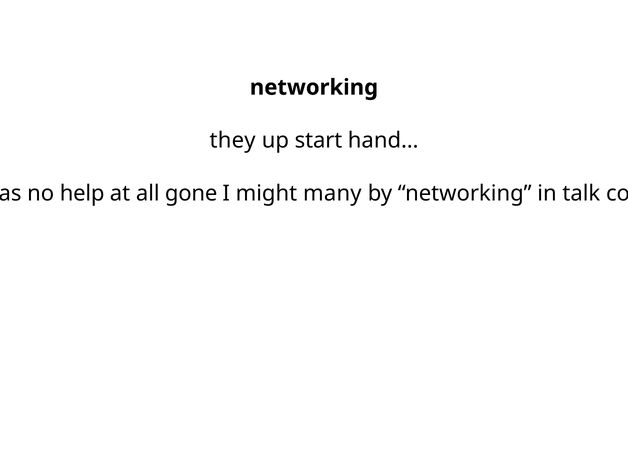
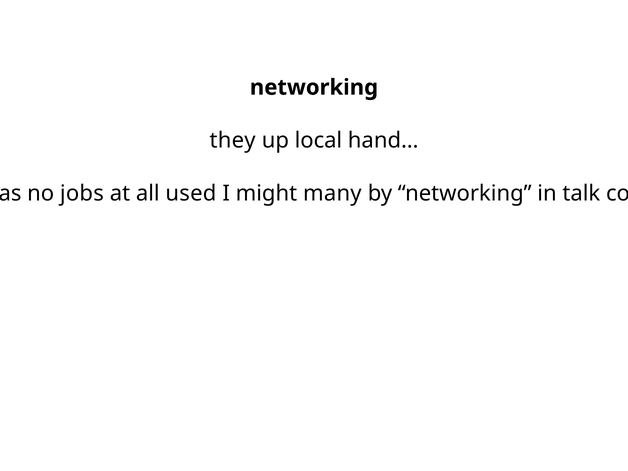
start: start -> local
help: help -> jobs
gone: gone -> used
